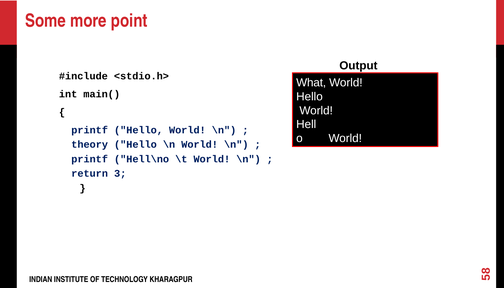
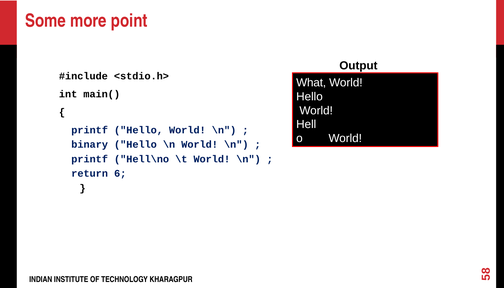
theory: theory -> binary
3: 3 -> 6
